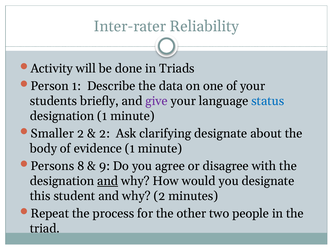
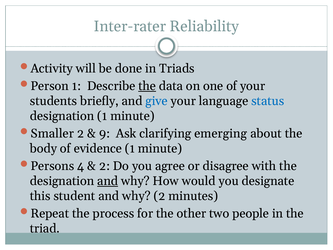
the at (147, 86) underline: none -> present
give colour: purple -> blue
2 at (105, 133): 2 -> 9
clarifying designate: designate -> emerging
8: 8 -> 4
9 at (105, 166): 9 -> 2
